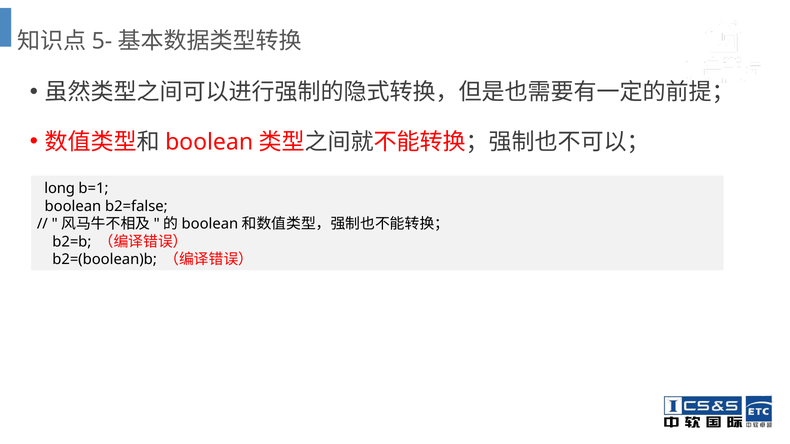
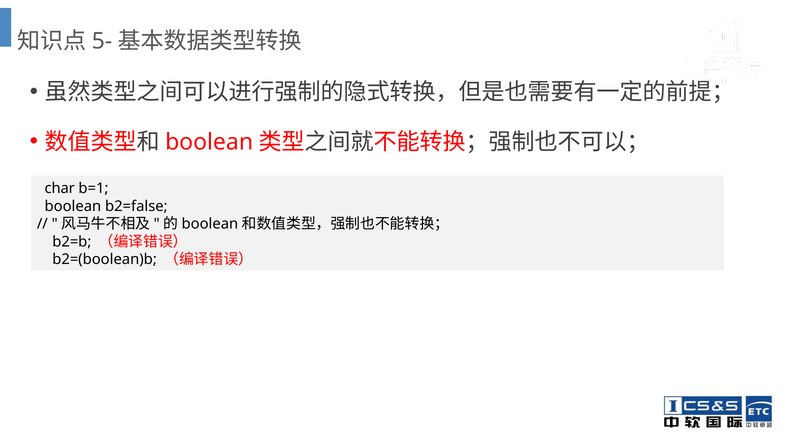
long: long -> char
